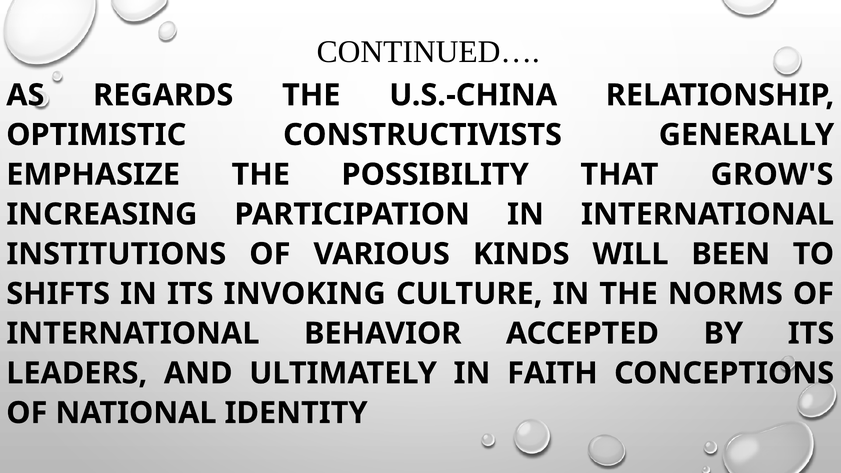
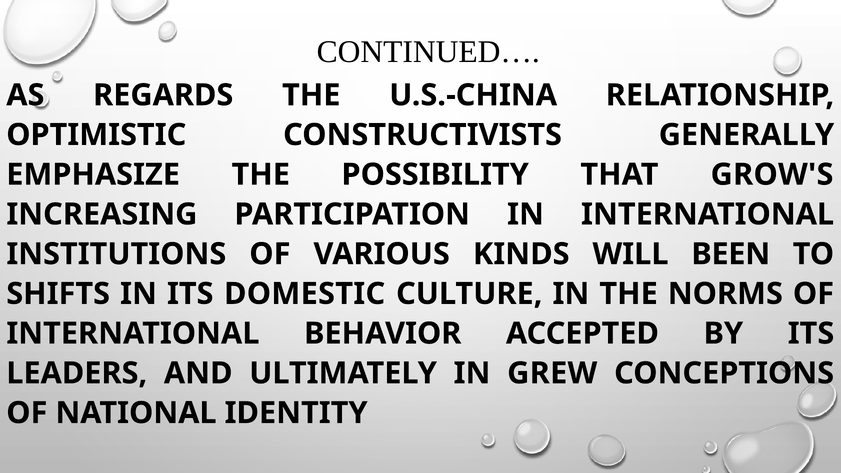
INVOKING: INVOKING -> DOMESTIC
FAITH: FAITH -> GREW
